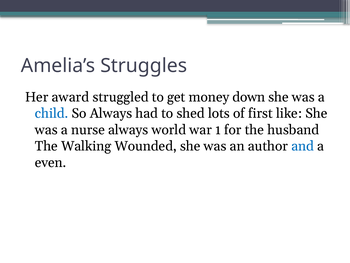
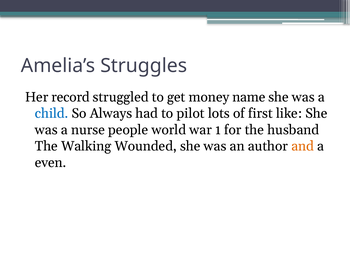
award: award -> record
down: down -> name
shed: shed -> pilot
nurse always: always -> people
and colour: blue -> orange
